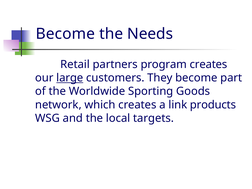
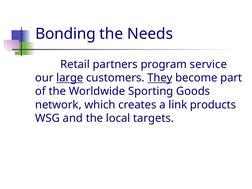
Become at (65, 34): Become -> Bonding
program creates: creates -> service
They underline: none -> present
